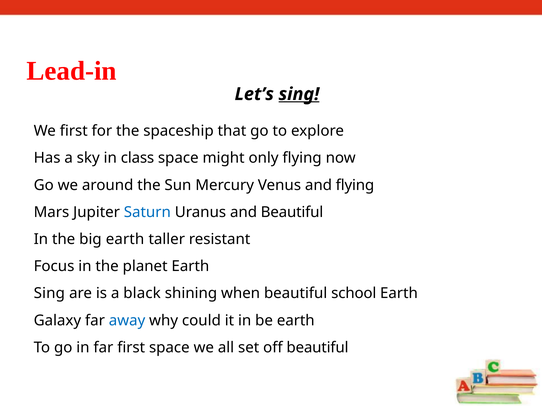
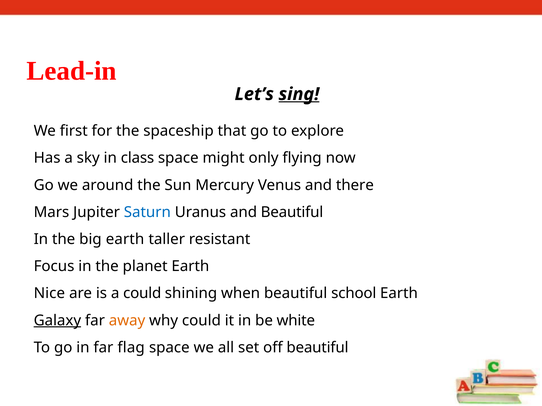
and flying: flying -> there
Sing at (49, 294): Sing -> Nice
a black: black -> could
Galaxy underline: none -> present
away colour: blue -> orange
be earth: earth -> white
far first: first -> flag
